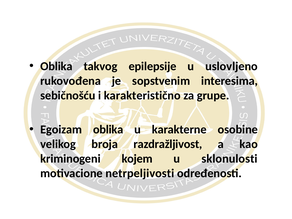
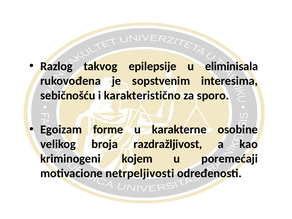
Oblika at (56, 66): Oblika -> Razlog
uslovljeno: uslovljeno -> eliminisala
grupe: grupe -> sporo
Egoizam oblika: oblika -> forme
sklonulosti: sklonulosti -> poremećaji
